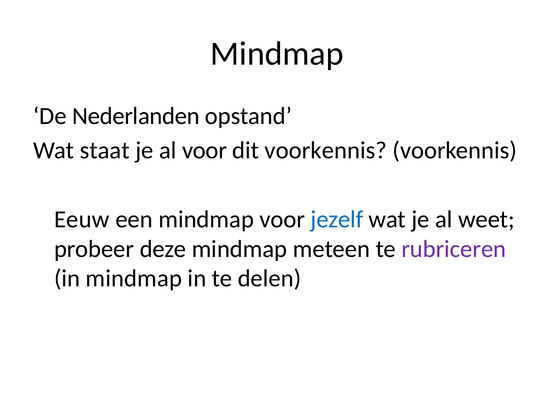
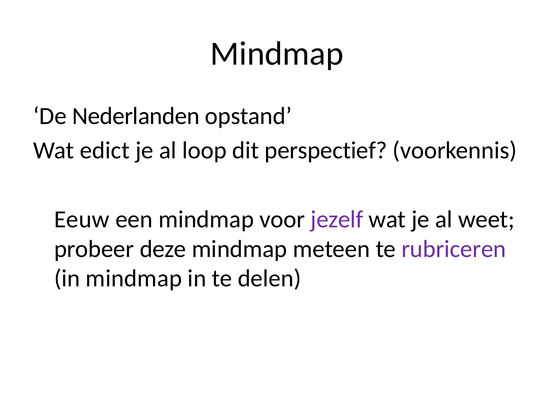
staat: staat -> edict
al voor: voor -> loop
dit voorkennis: voorkennis -> perspectief
jezelf colour: blue -> purple
